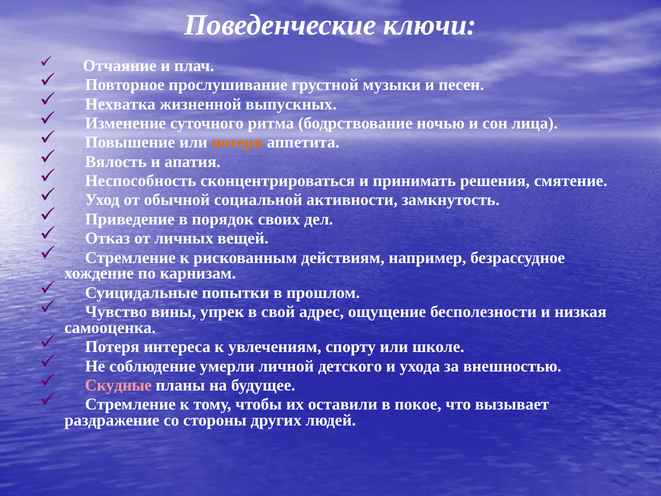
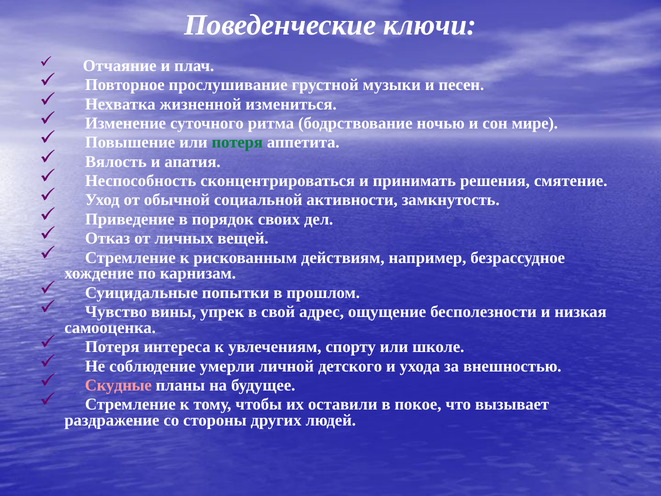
выпускных: выпускных -> измениться
лица: лица -> мире
потеря at (237, 142) colour: orange -> green
